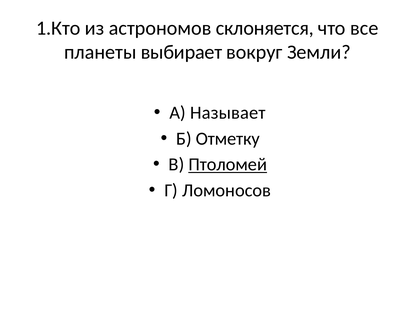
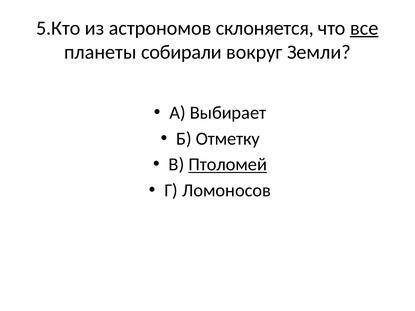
1.Кто: 1.Кто -> 5.Кто
все underline: none -> present
выбирает: выбирает -> собирали
Называет: Называет -> Выбирает
